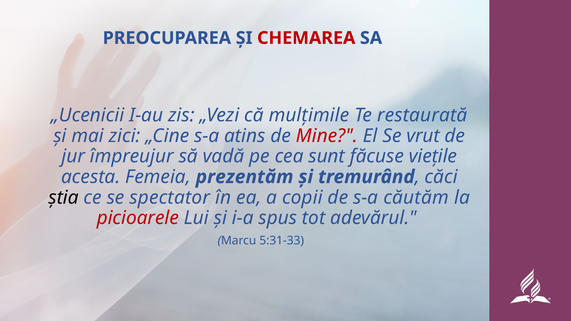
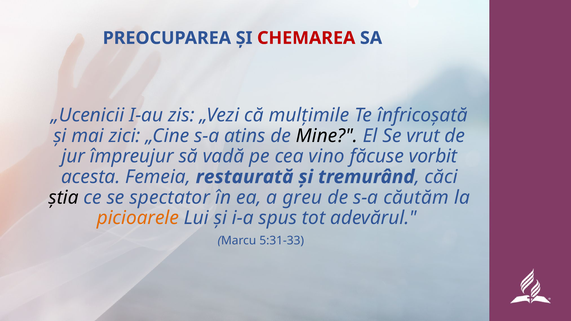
restaurată: restaurată -> înfricoșată
Mine colour: red -> black
sunt: sunt -> vino
viețile: viețile -> vorbit
prezentăm: prezentăm -> restaurată
copii: copii -> greu
picioarele colour: red -> orange
